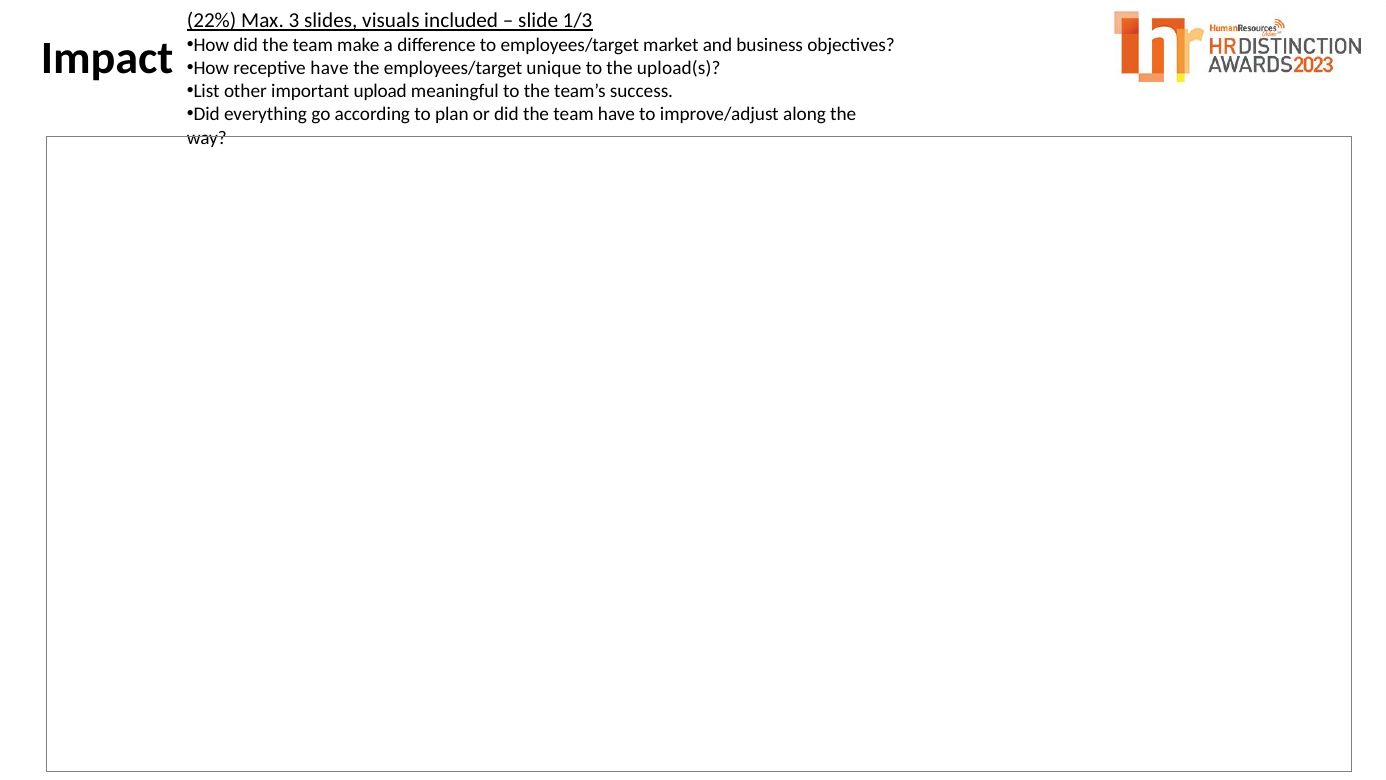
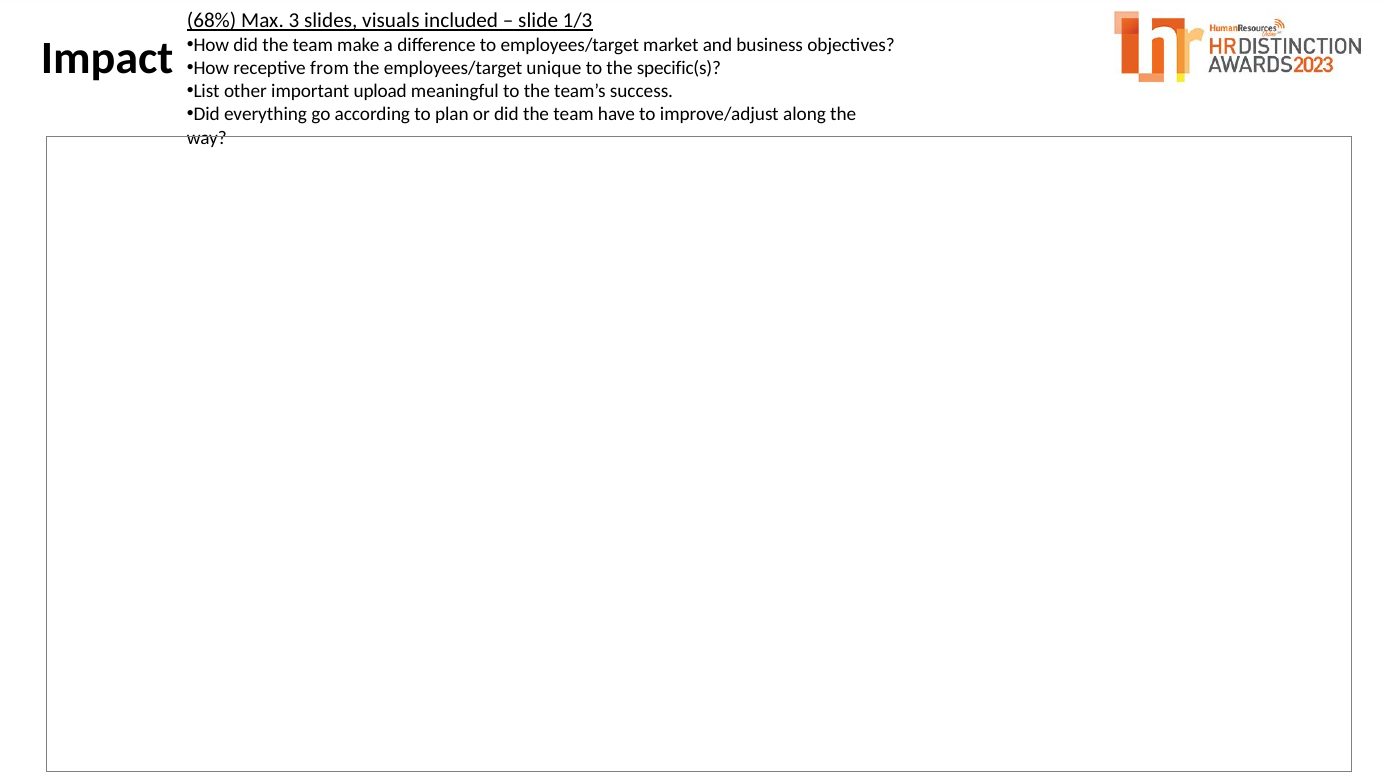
22%: 22% -> 68%
receptive have: have -> from
upload(s: upload(s -> specific(s
